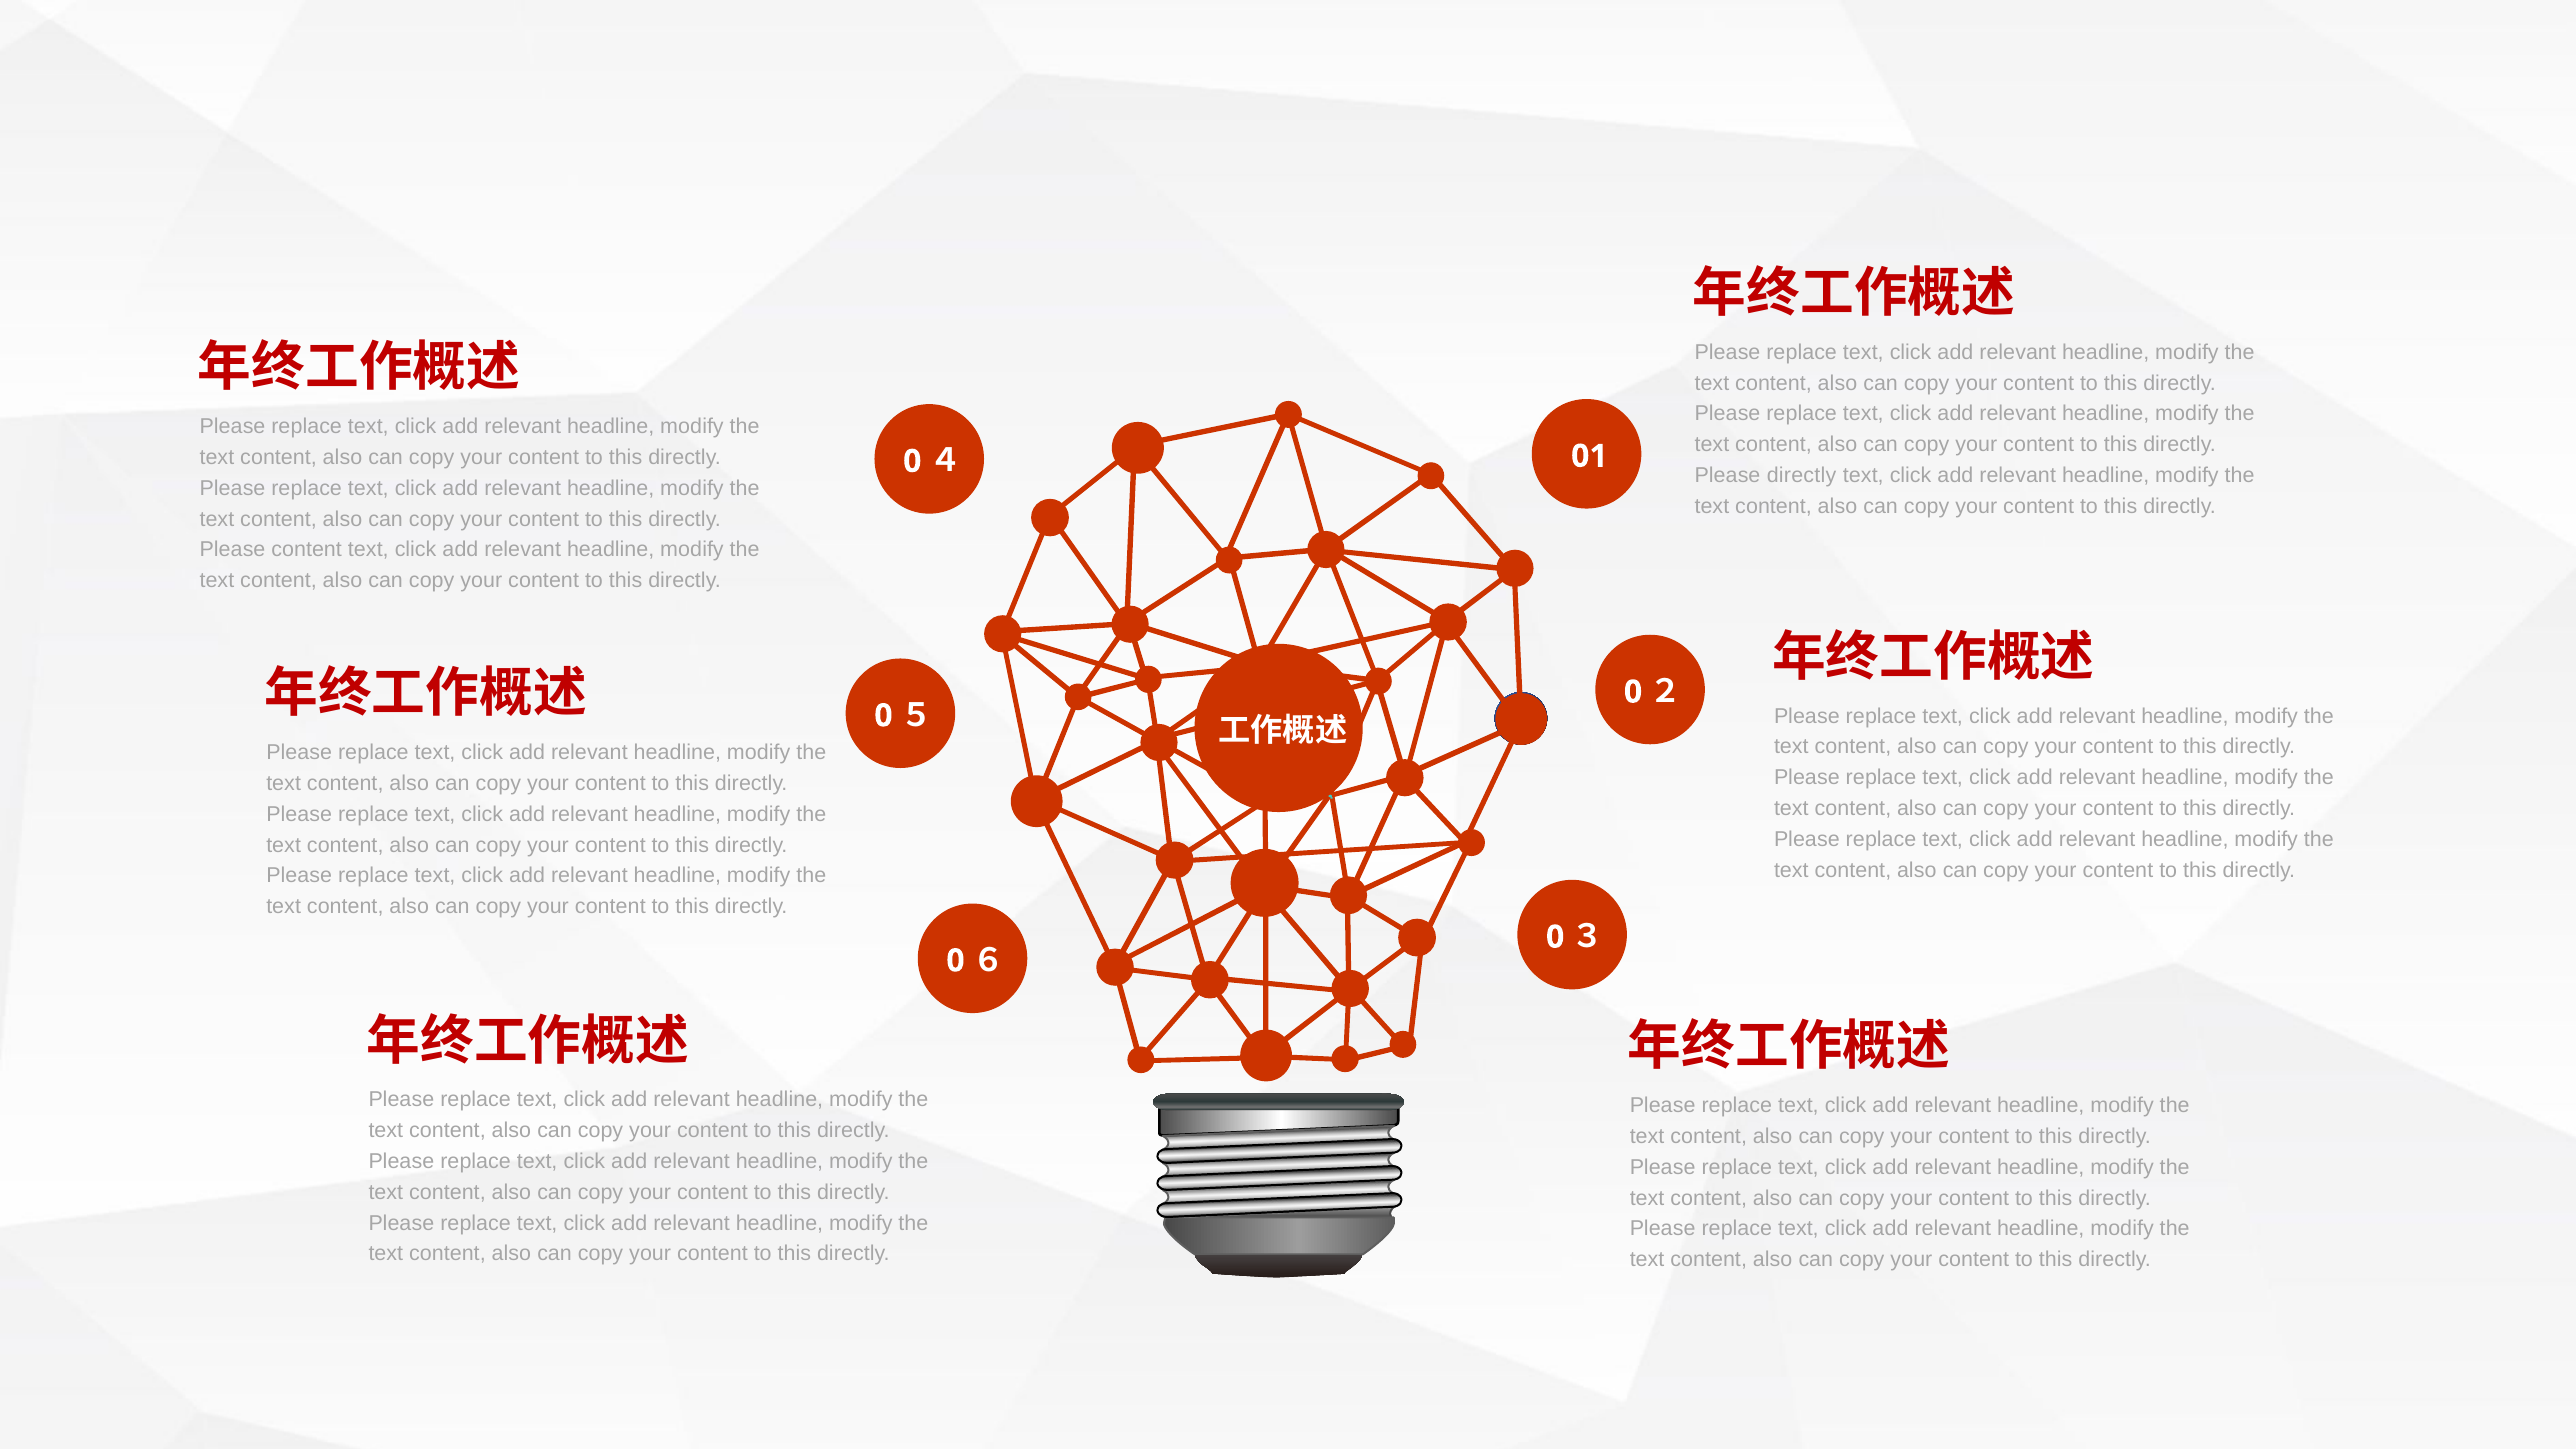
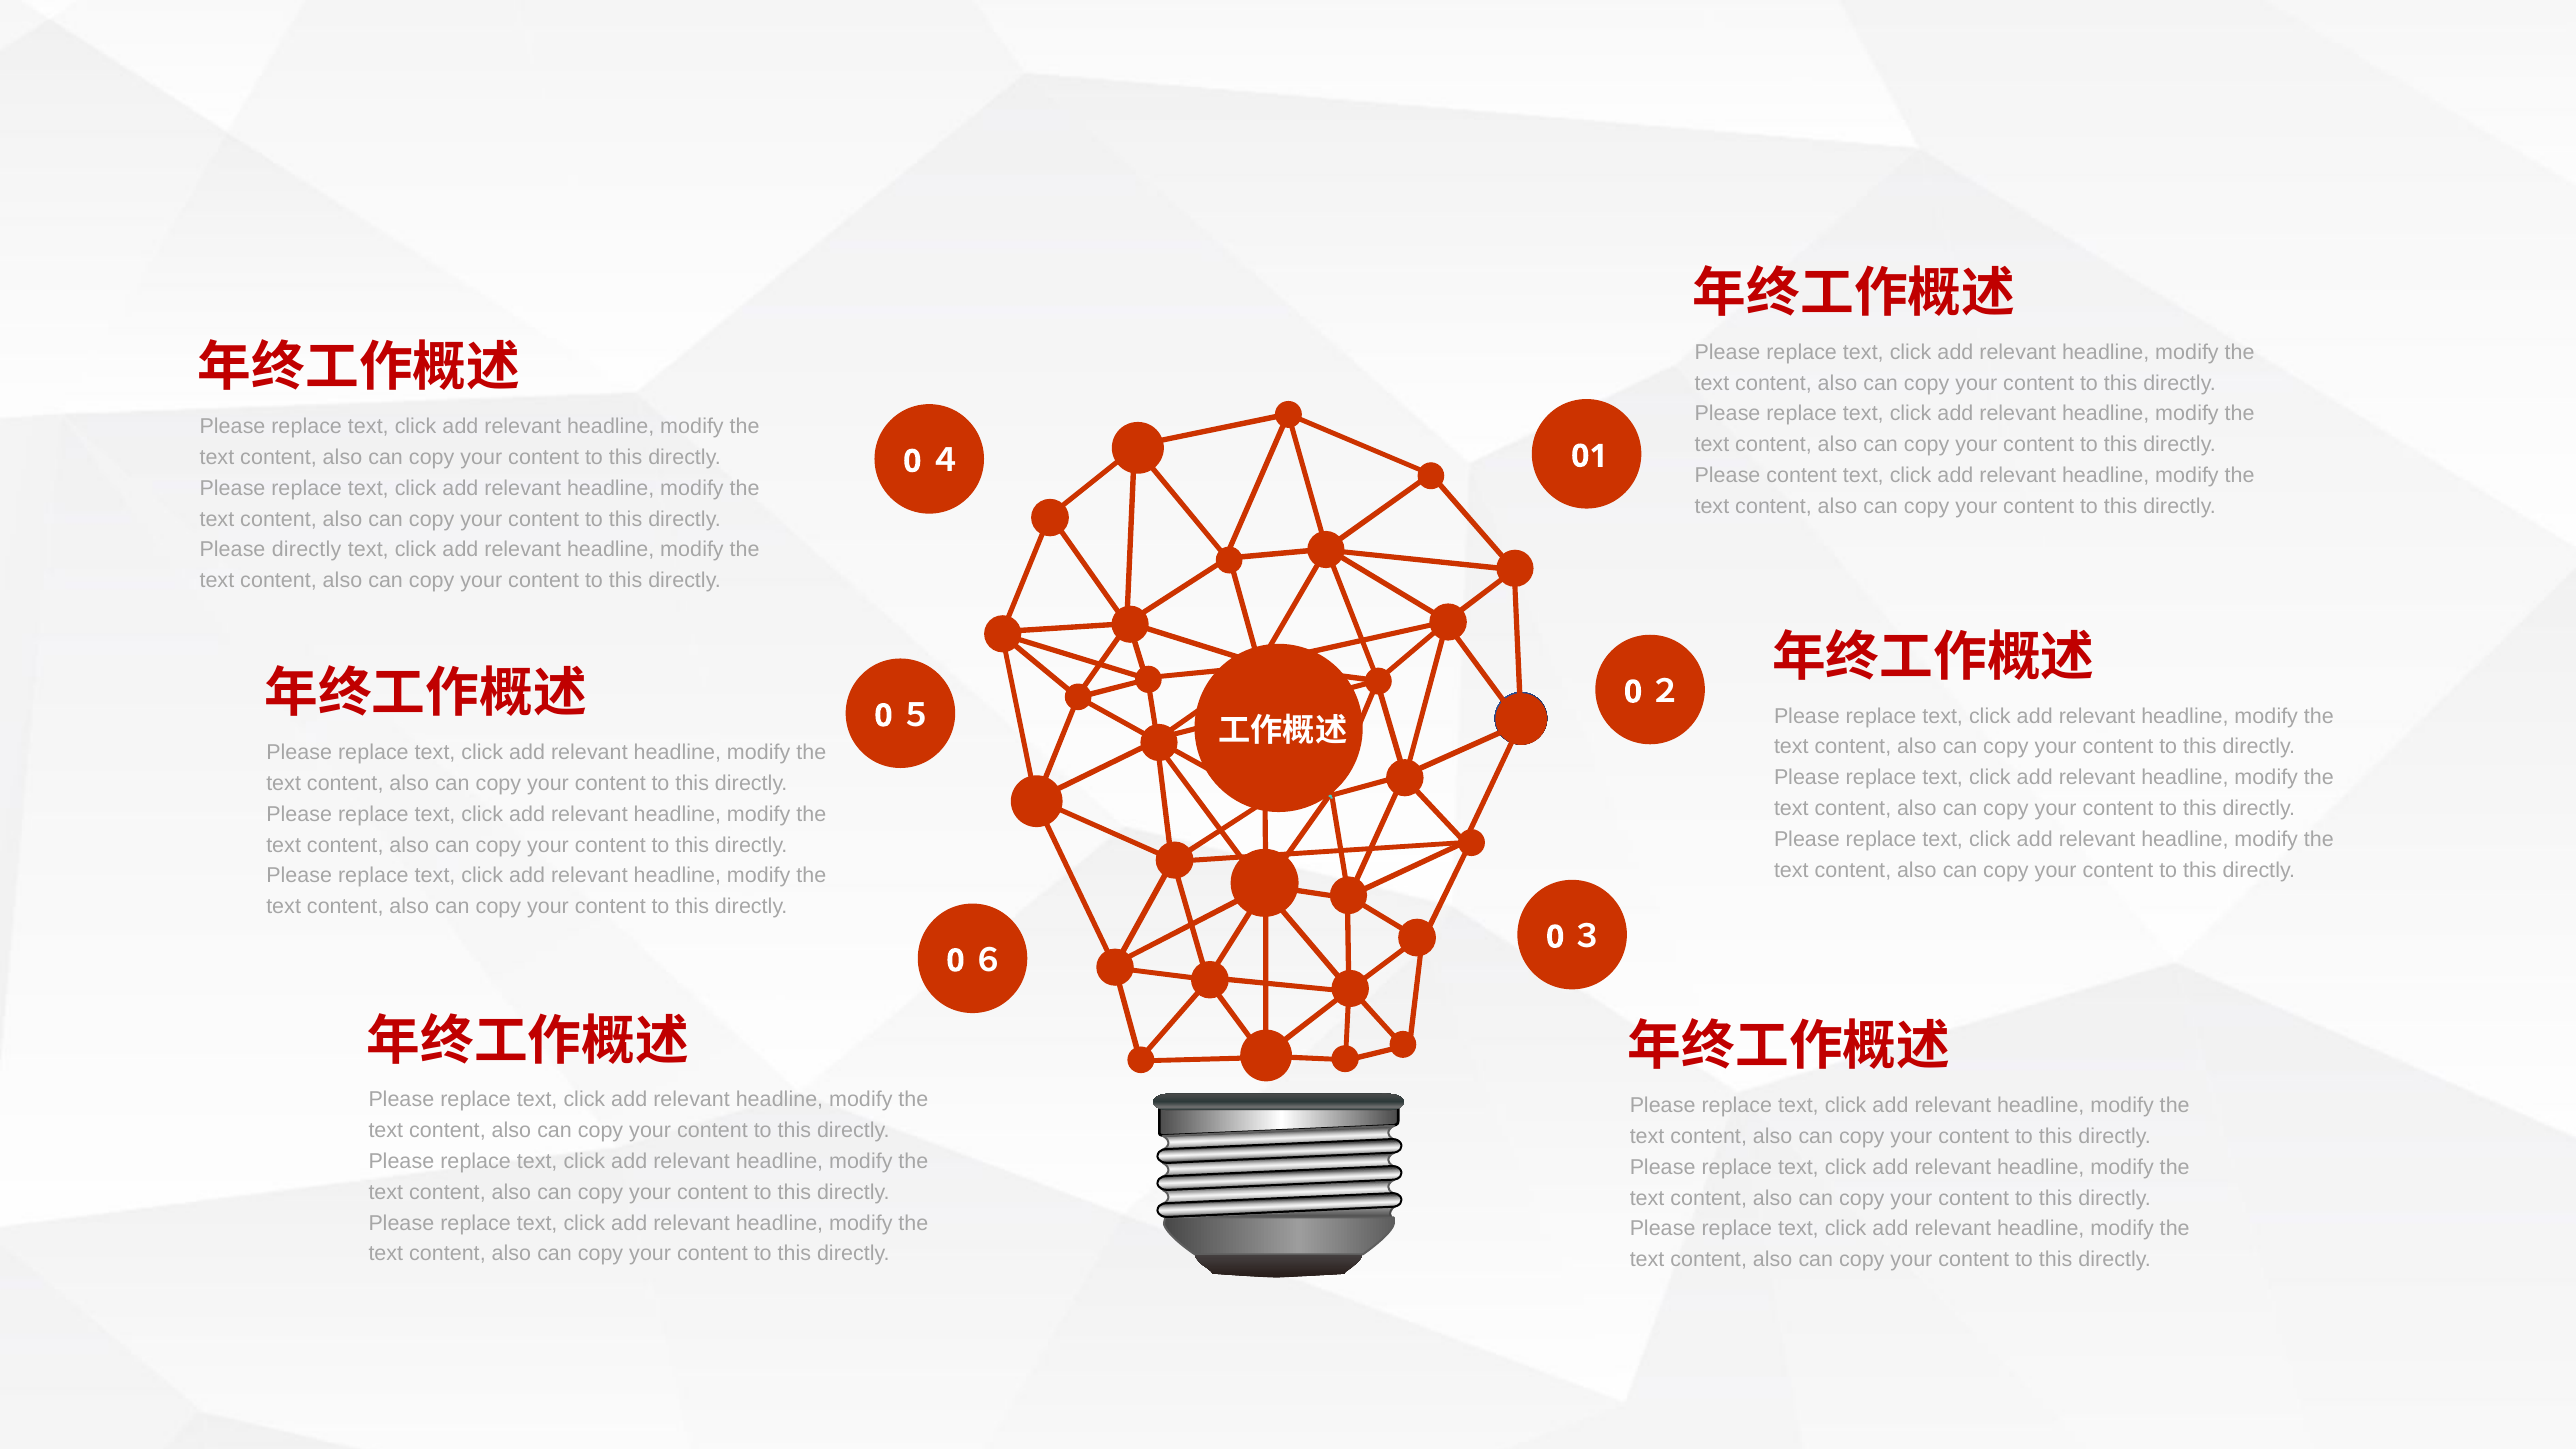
Please directly: directly -> content
Please content: content -> directly
